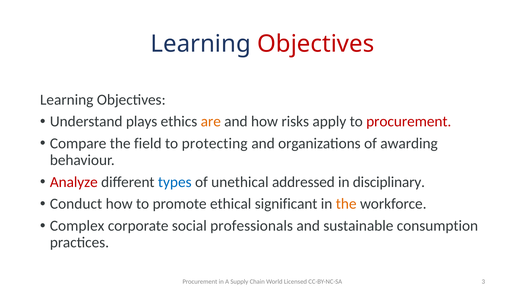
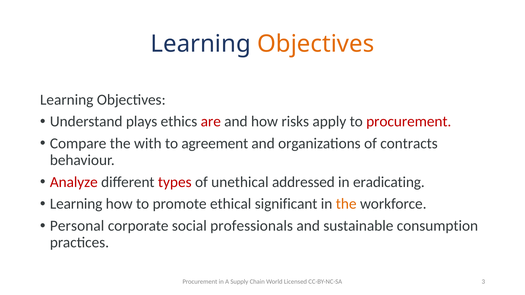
Objectives at (316, 44) colour: red -> orange
are colour: orange -> red
field: field -> with
protecting: protecting -> agreement
awarding: awarding -> contracts
types colour: blue -> red
disciplinary: disciplinary -> eradicating
Conduct at (76, 204): Conduct -> Learning
Complex: Complex -> Personal
